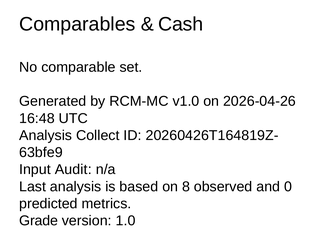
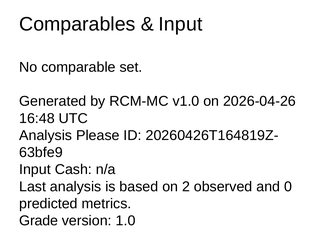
Cash at (181, 24): Cash -> Input
Collect: Collect -> Please
Audit: Audit -> Cash
8: 8 -> 2
